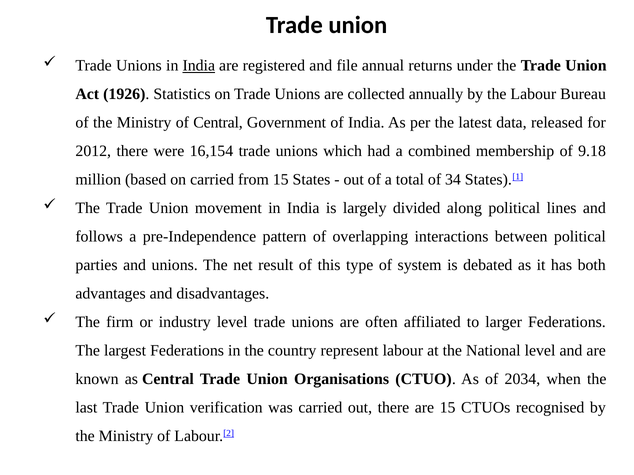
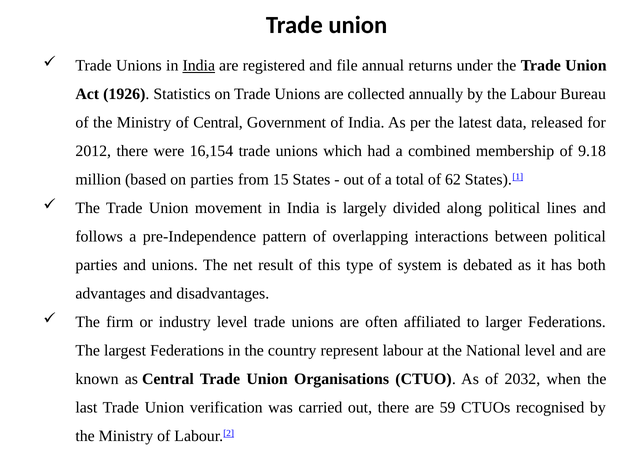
on carried: carried -> parties
34: 34 -> 62
2034: 2034 -> 2032
are 15: 15 -> 59
